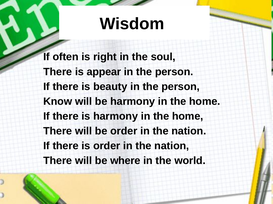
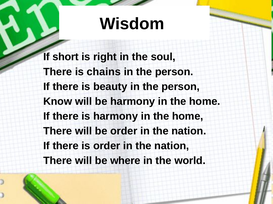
often: often -> short
appear: appear -> chains
